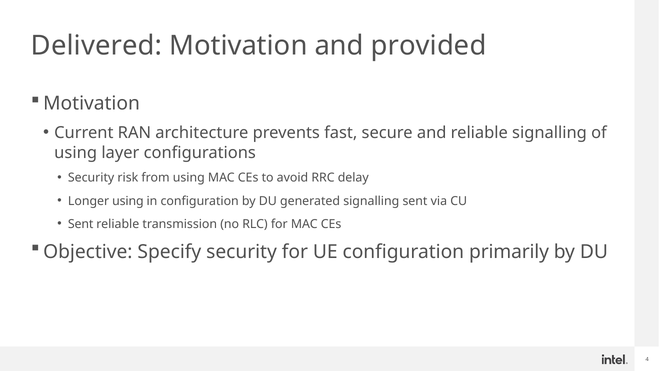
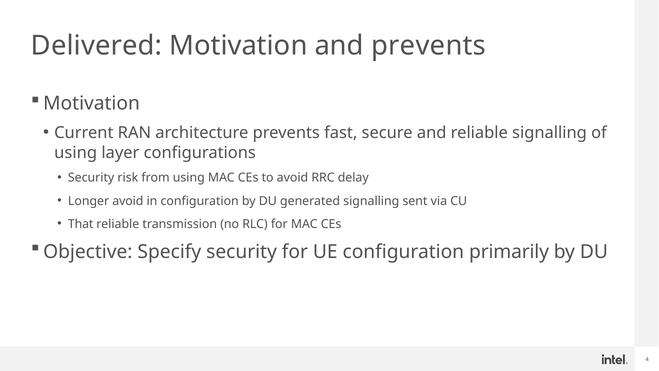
and provided: provided -> prevents
Longer using: using -> avoid
Sent at (81, 224): Sent -> That
